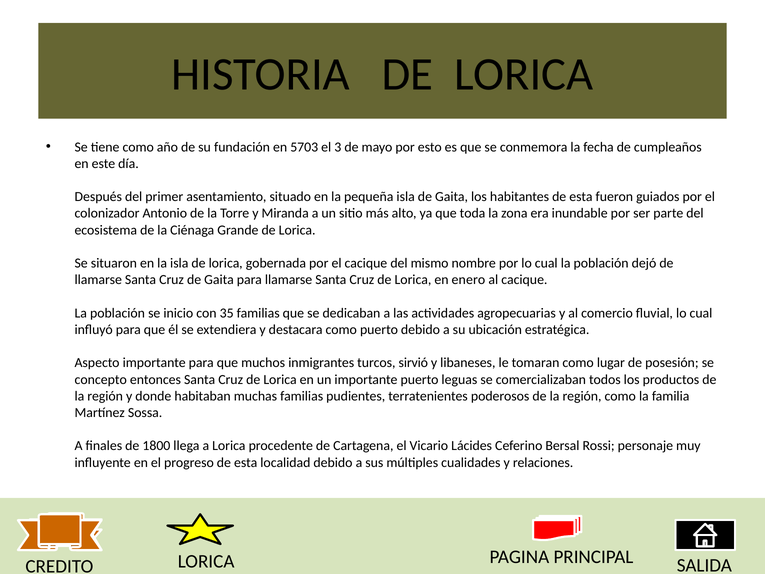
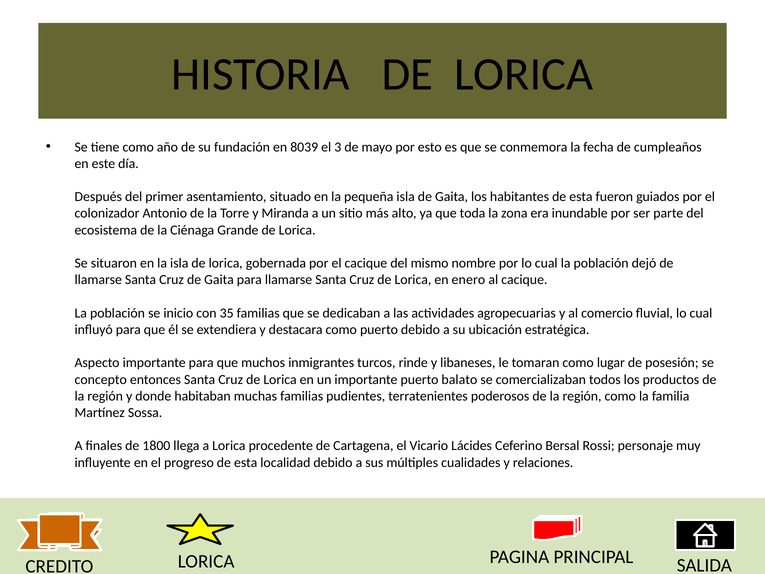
5703: 5703 -> 8039
sirvió: sirvió -> rinde
leguas: leguas -> balato
